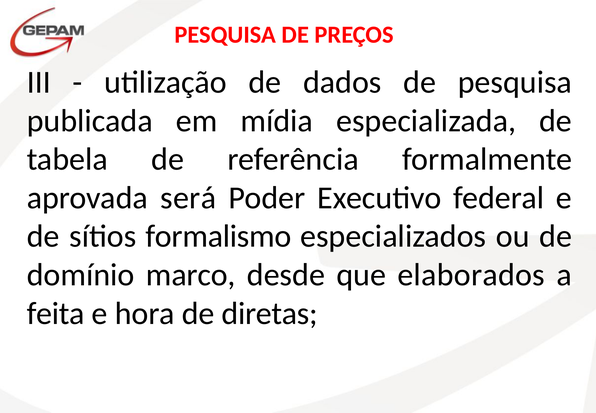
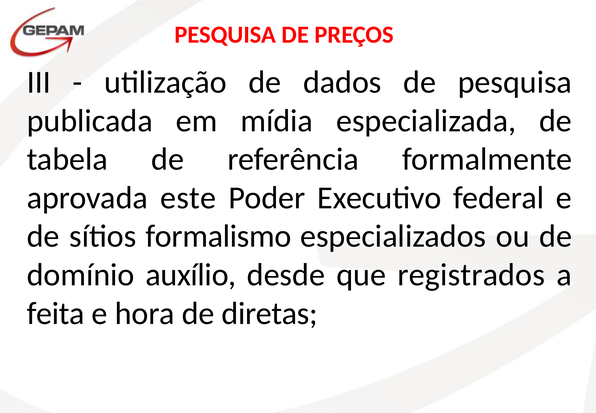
será: será -> este
marco: marco -> auxílio
elaborados: elaborados -> registrados
